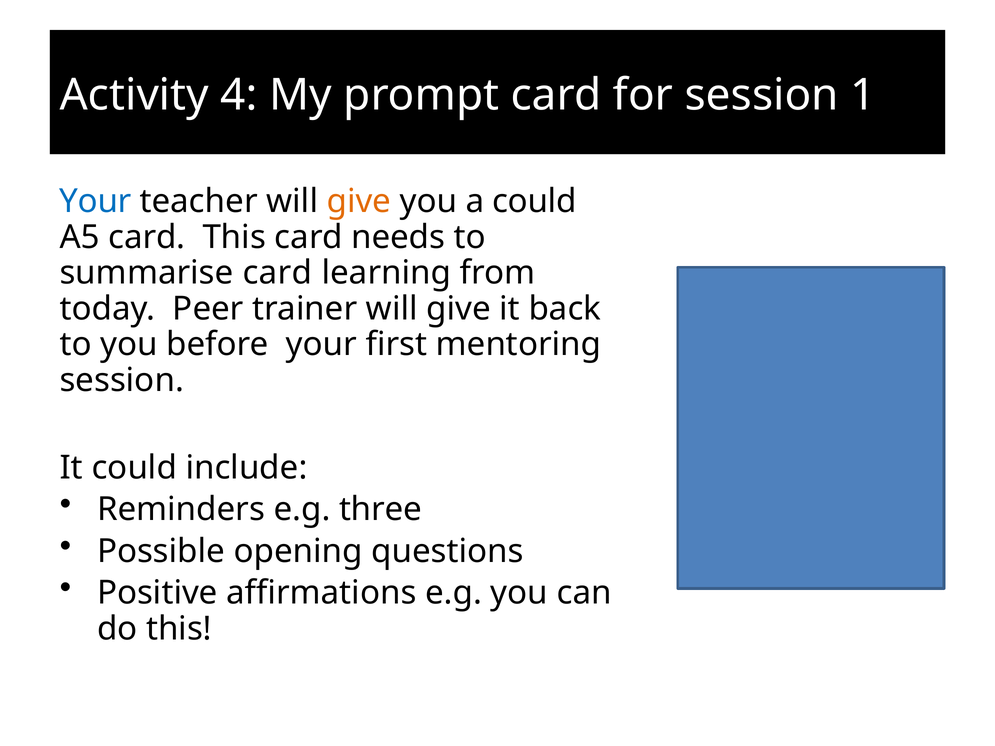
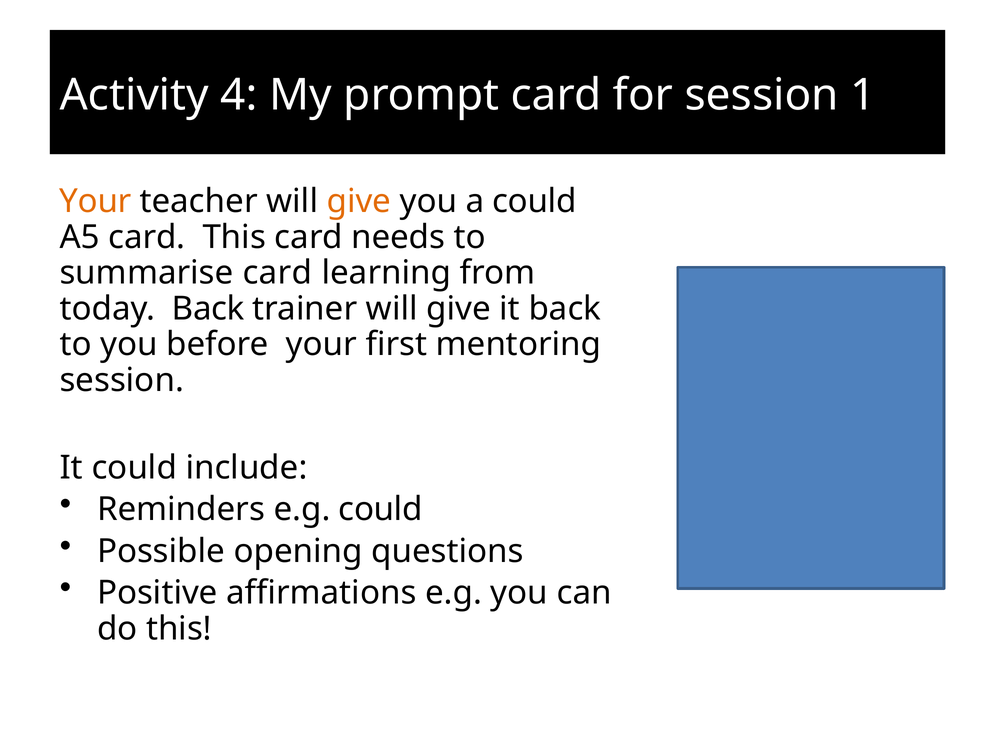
Your at (96, 201) colour: blue -> orange
today Peer: Peer -> Back
e.g three: three -> could
